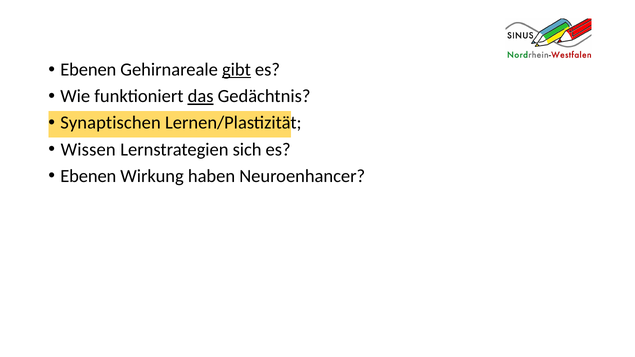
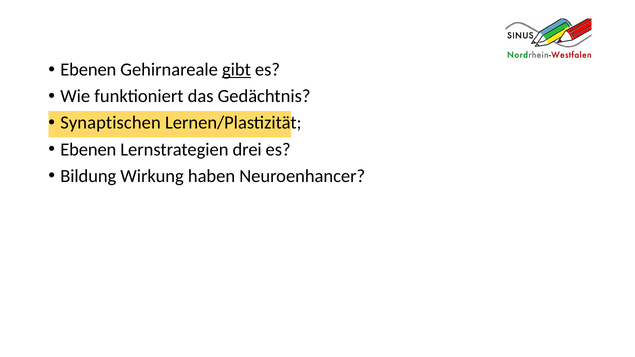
das underline: present -> none
Wissen at (88, 149): Wissen -> Ebenen
sich: sich -> drei
Ebenen at (88, 176): Ebenen -> Bildung
